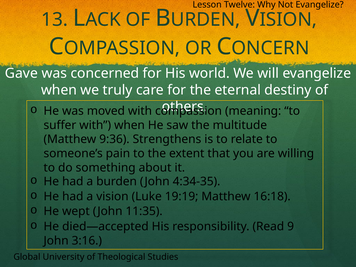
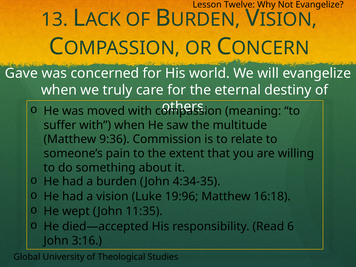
Strengthens: Strengthens -> Commission
19:19: 19:19 -> 19:96
9: 9 -> 6
